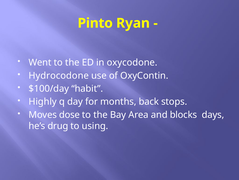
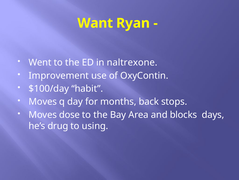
Pinto: Pinto -> Want
oxycodone: oxycodone -> naltrexone
Hydrocodone: Hydrocodone -> Improvement
Highly at (43, 101): Highly -> Moves
